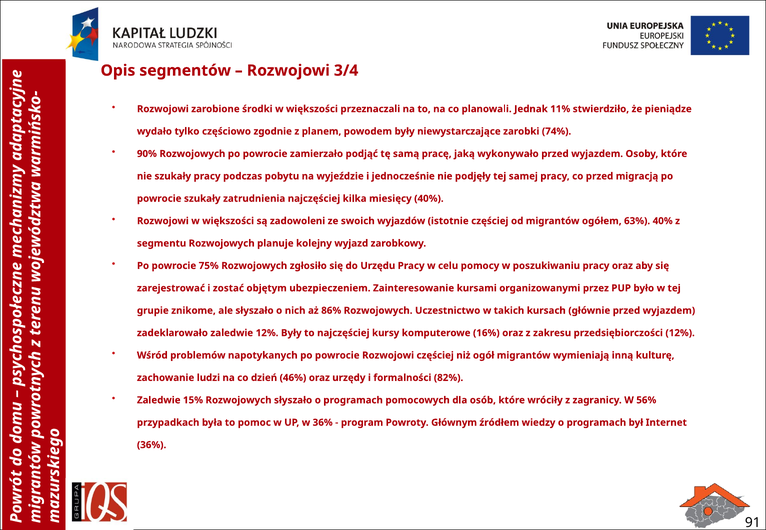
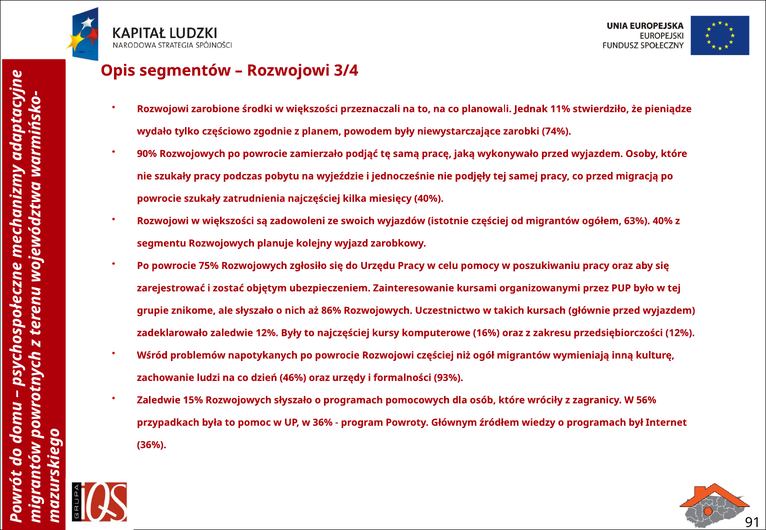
82%: 82% -> 93%
